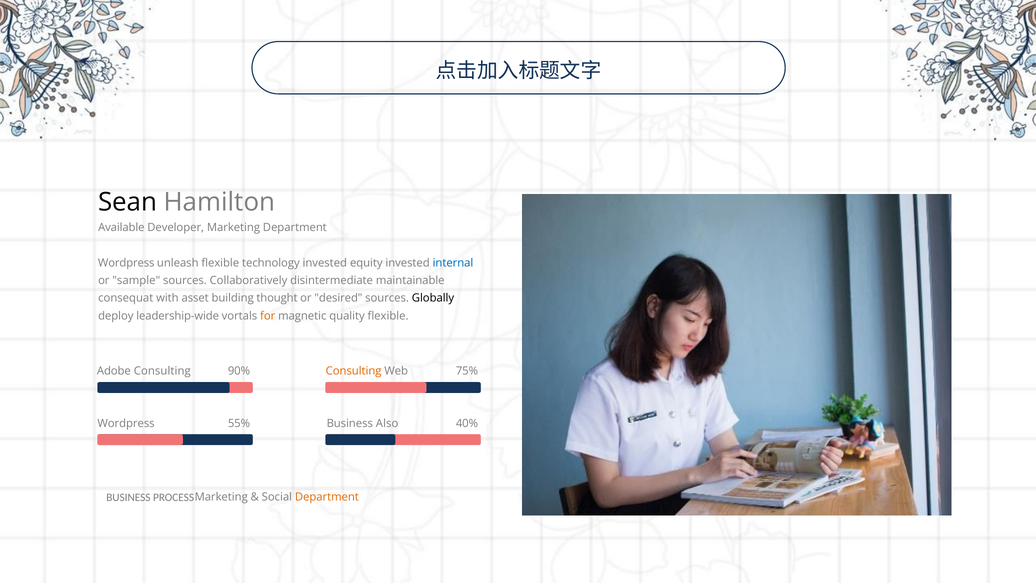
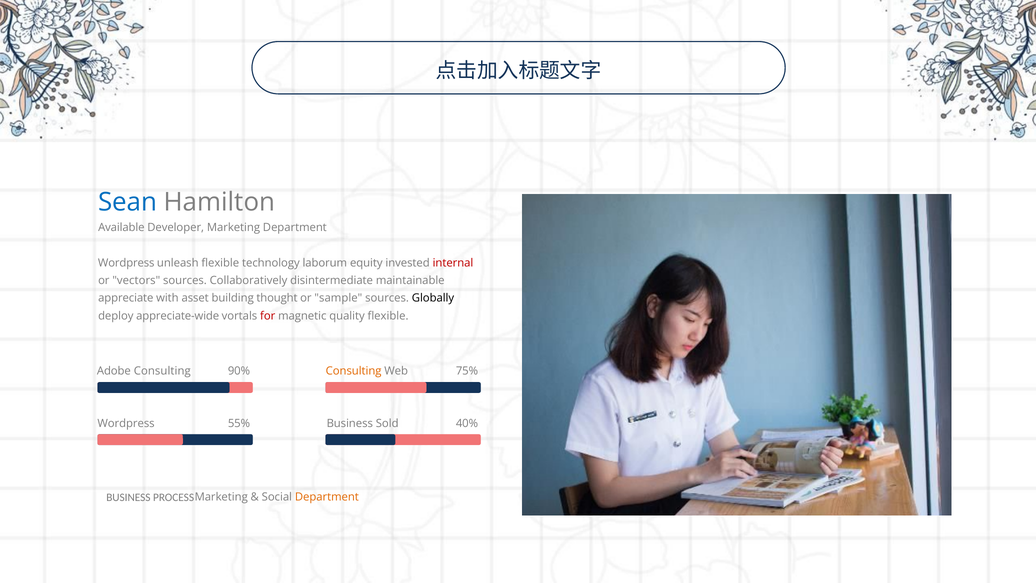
Sean colour: black -> blue
technology invested: invested -> laborum
internal colour: blue -> red
sample: sample -> vectors
consequat: consequat -> appreciate
desired: desired -> sample
leadership-wide: leadership-wide -> appreciate-wide
for colour: orange -> red
Also: Also -> Sold
